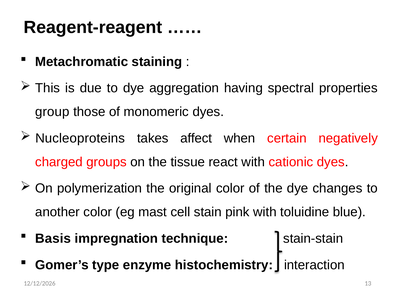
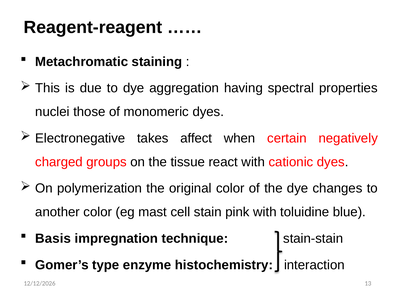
group: group -> nuclei
Nucleoproteins: Nucleoproteins -> Electronegative
